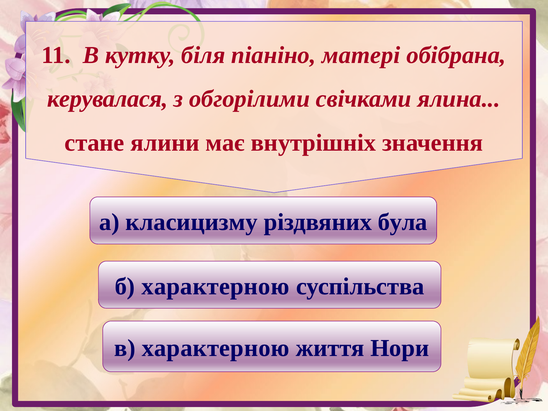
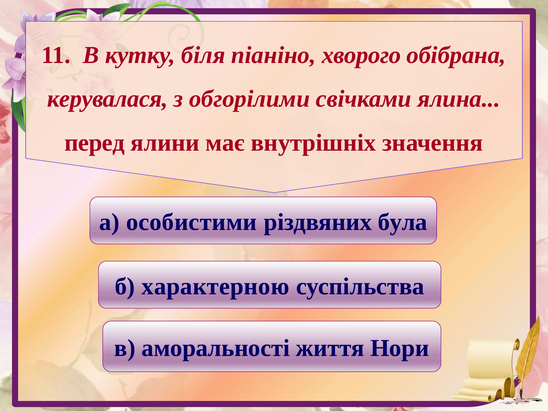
матері: матері -> хворого
стане: стане -> перед
класицизму: класицизму -> особистими
в характерною: характерною -> аморальності
